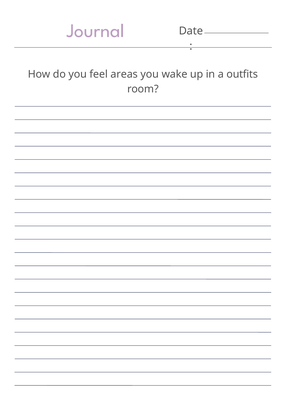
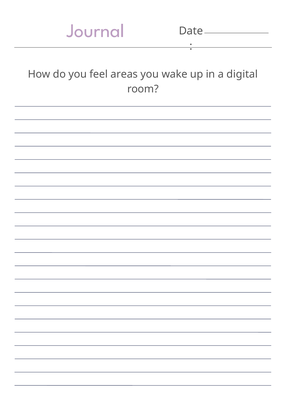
outfits: outfits -> digital
